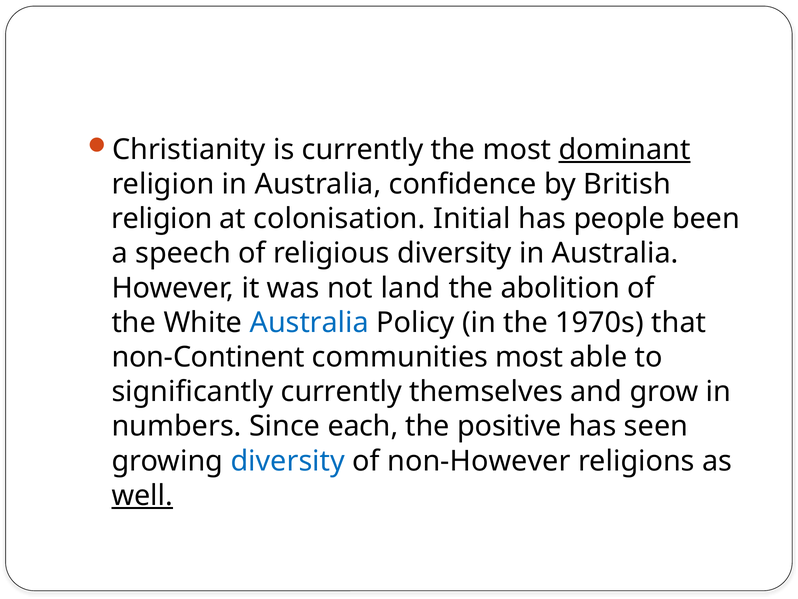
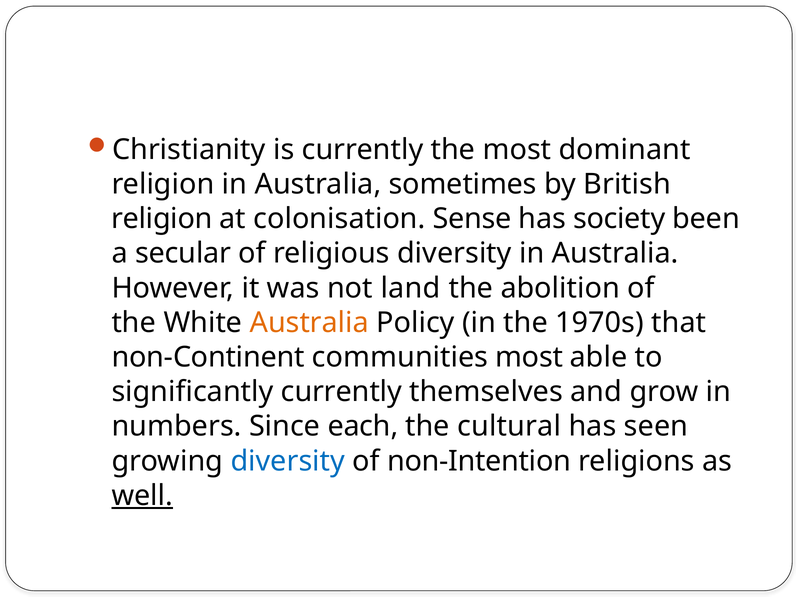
dominant underline: present -> none
confidence: confidence -> sometimes
Initial: Initial -> Sense
people: people -> society
speech: speech -> secular
Australia at (309, 322) colour: blue -> orange
positive: positive -> cultural
non-However: non-However -> non-Intention
